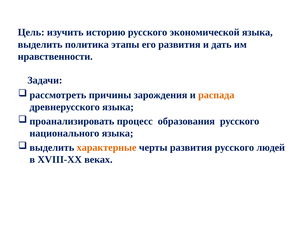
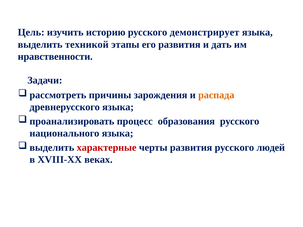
экономической: экономической -> демонстрирует
политика: политика -> техникой
характерные colour: orange -> red
